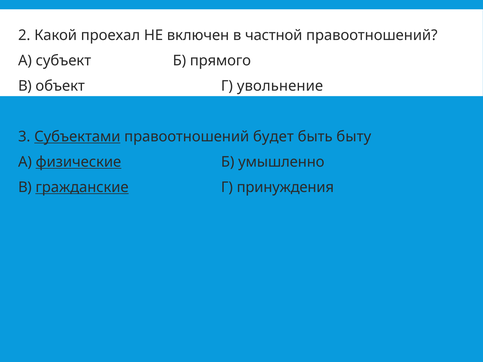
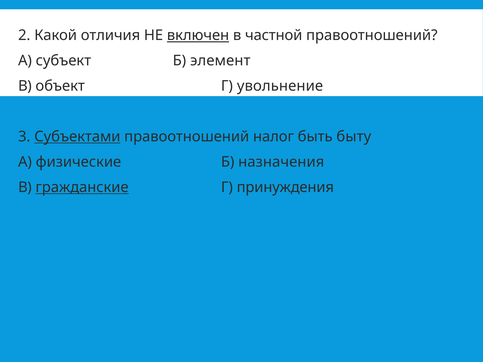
проехал: проехал -> отличия
включен underline: none -> present
прямого: прямого -> элемент
будет: будет -> налог
физические underline: present -> none
умышленно: умышленно -> назначения
